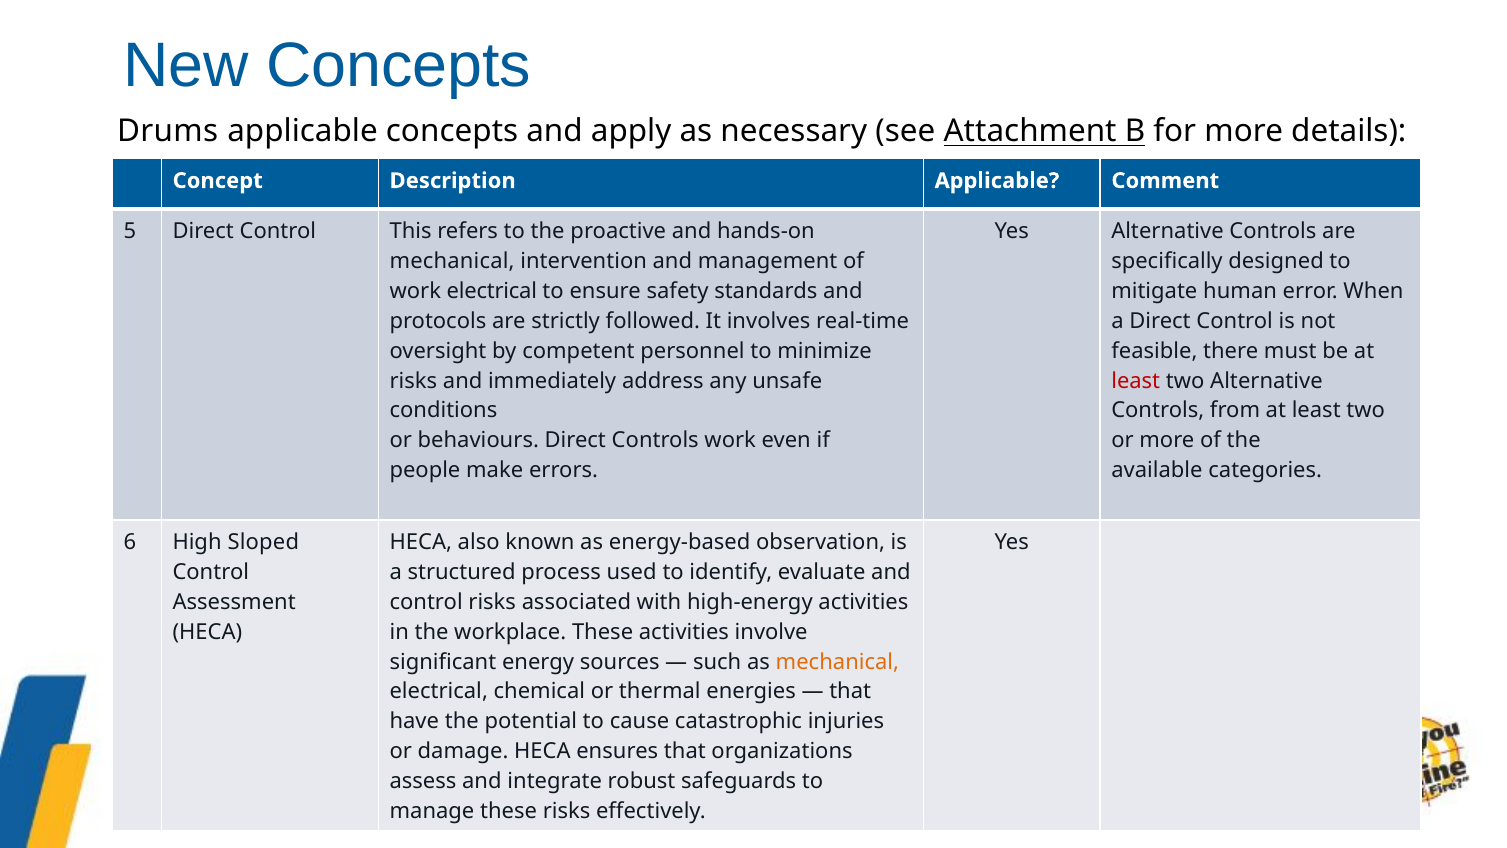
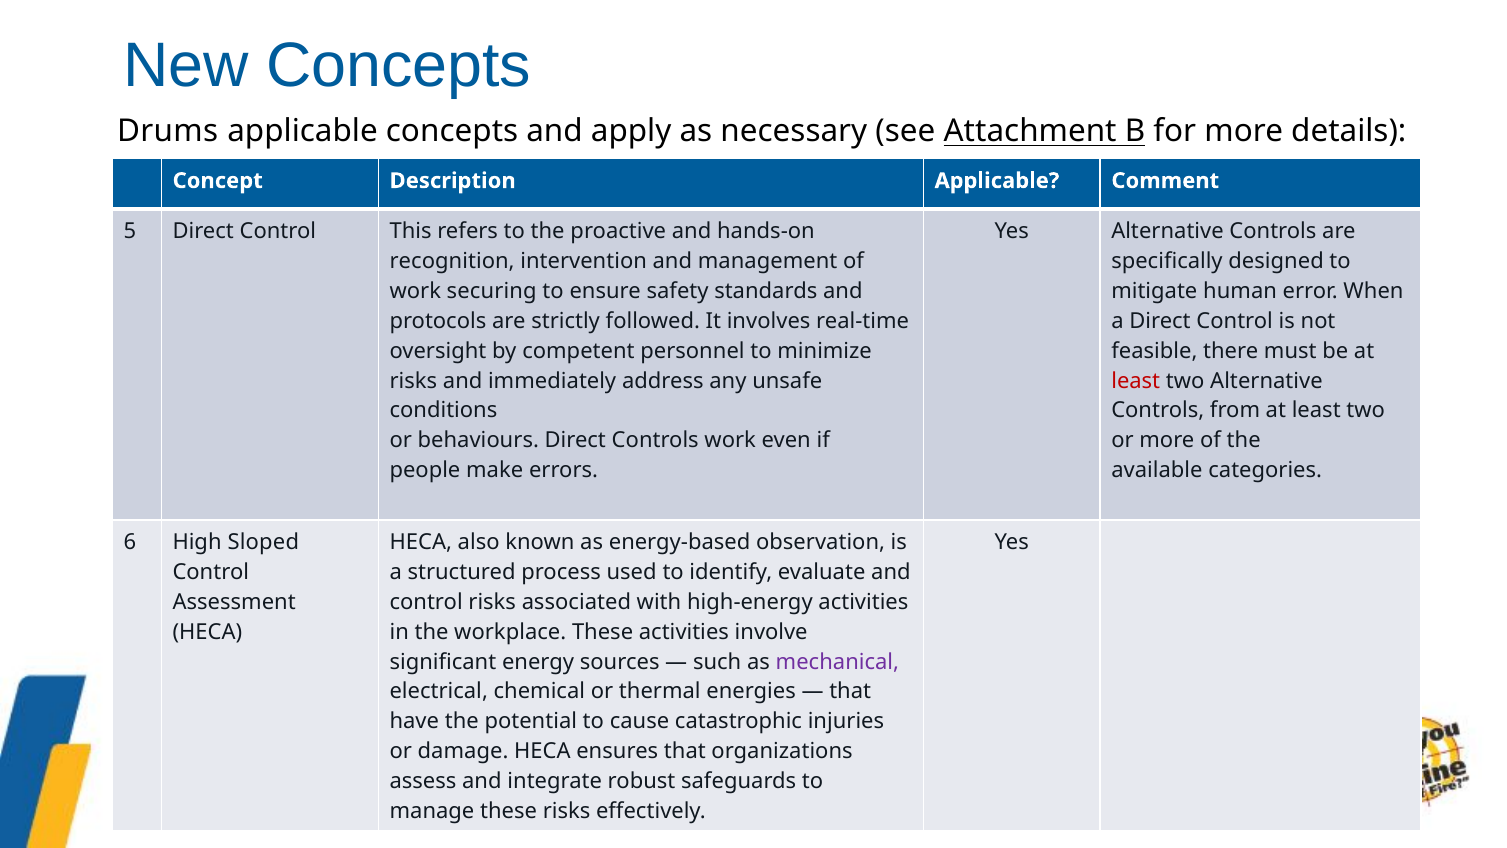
mechanical at (452, 261): mechanical -> recognition
work electrical: electrical -> securing
mechanical at (837, 662) colour: orange -> purple
